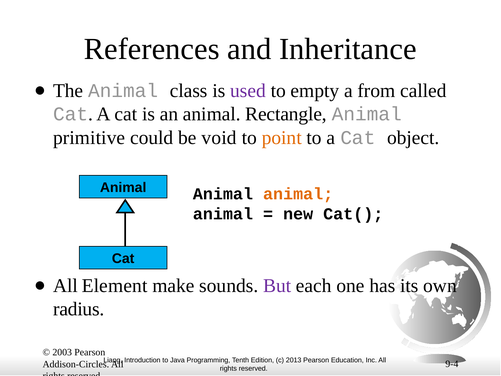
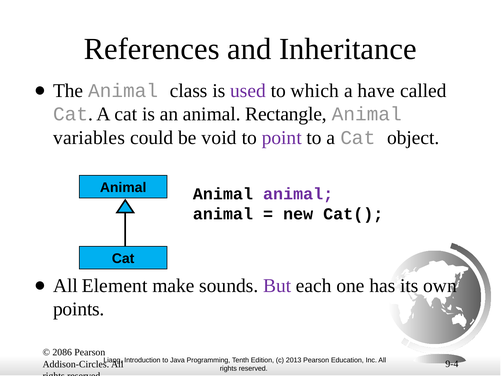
empty: empty -> which
from: from -> have
primitive: primitive -> variables
point colour: orange -> purple
animal at (298, 194) colour: orange -> purple
radius: radius -> points
2003: 2003 -> 2086
